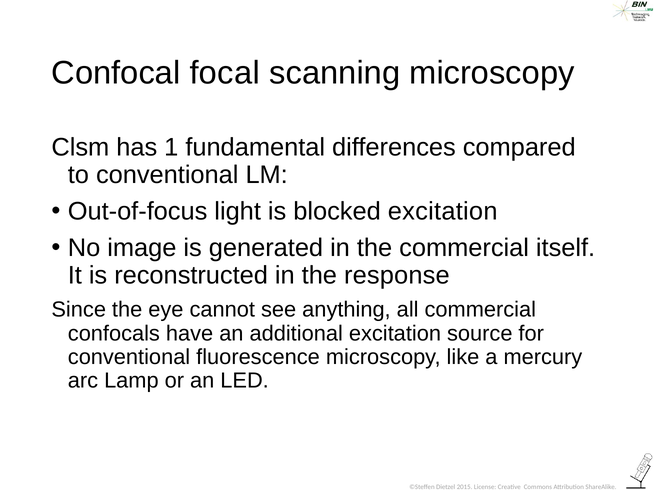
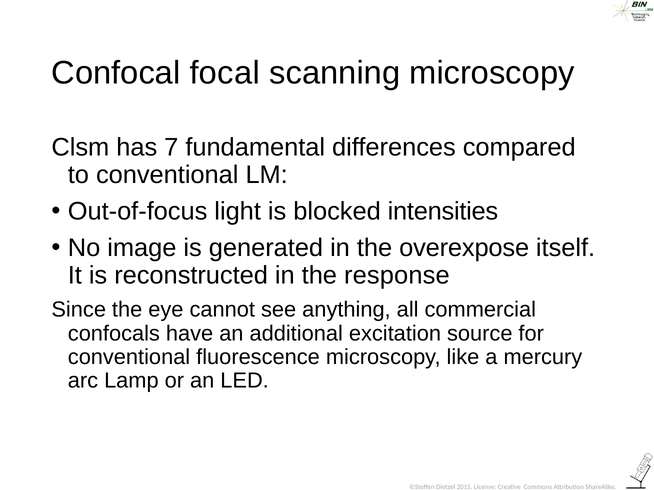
1: 1 -> 7
blocked excitation: excitation -> intensities
the commercial: commercial -> overexpose
